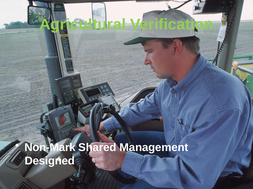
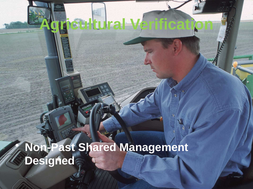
Non-Mark: Non-Mark -> Non-Past
